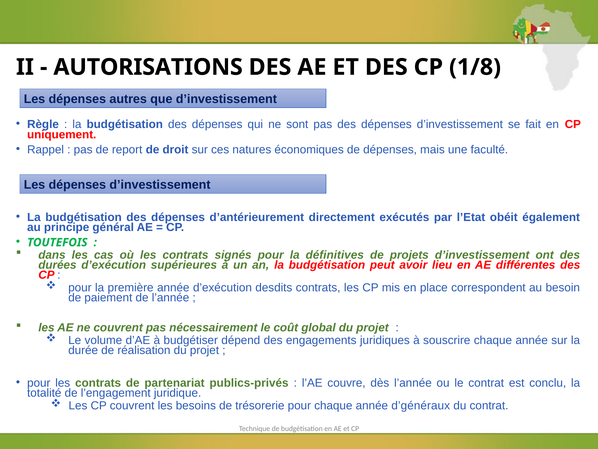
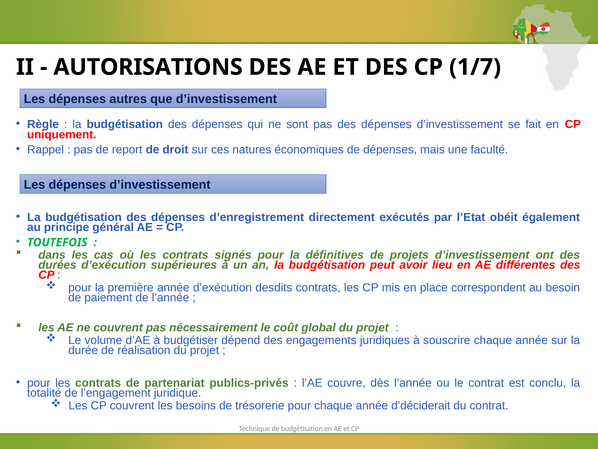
1/8: 1/8 -> 1/7
d’antérieurement: d’antérieurement -> d’enregistrement
d’généraux: d’généraux -> d’déciderait
